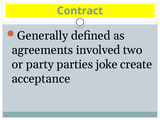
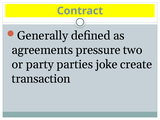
involved: involved -> pressure
acceptance: acceptance -> transaction
